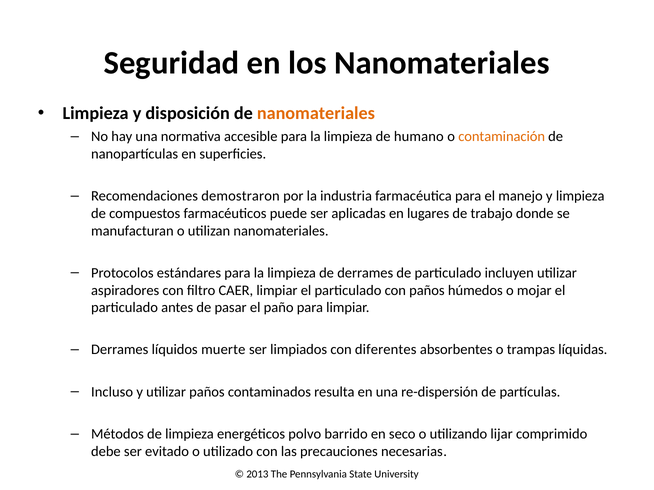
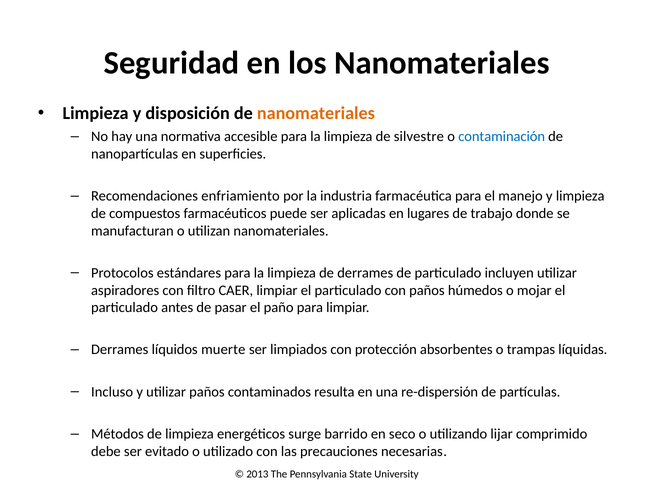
humano: humano -> silvestre
contaminación colour: orange -> blue
demostraron: demostraron -> enfriamiento
diferentes: diferentes -> protección
polvo: polvo -> surge
